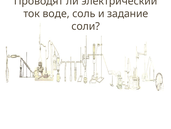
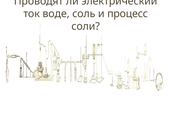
задание: задание -> процесс
